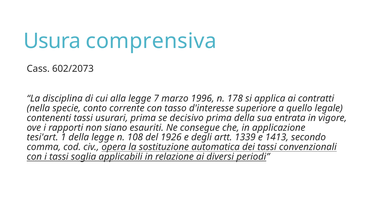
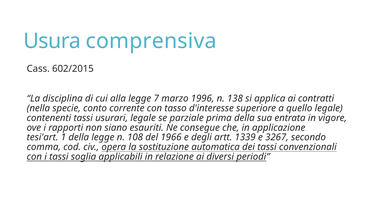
602/2073: 602/2073 -> 602/2015
178: 178 -> 138
usurari prima: prima -> legale
decisivo: decisivo -> parziale
1926: 1926 -> 1966
1413: 1413 -> 3267
